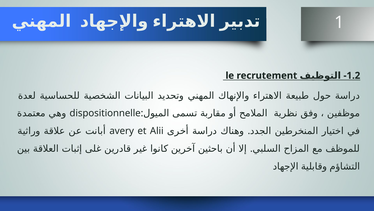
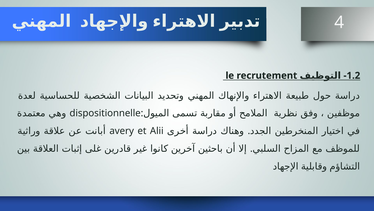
1: 1 -> 4
